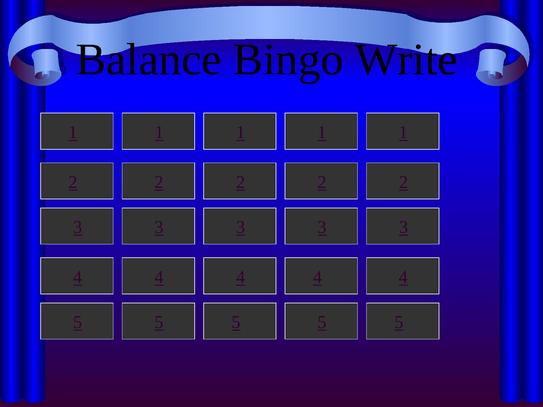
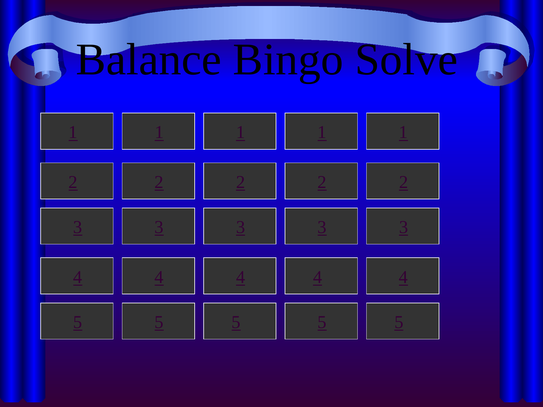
Write: Write -> Solve
